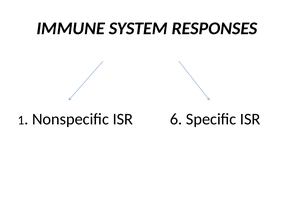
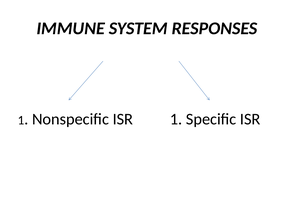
ISR 6: 6 -> 1
